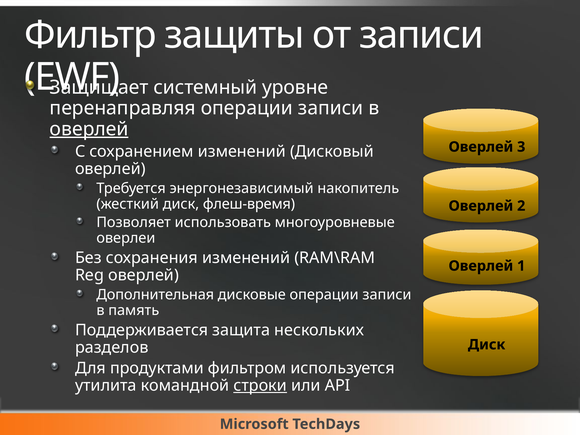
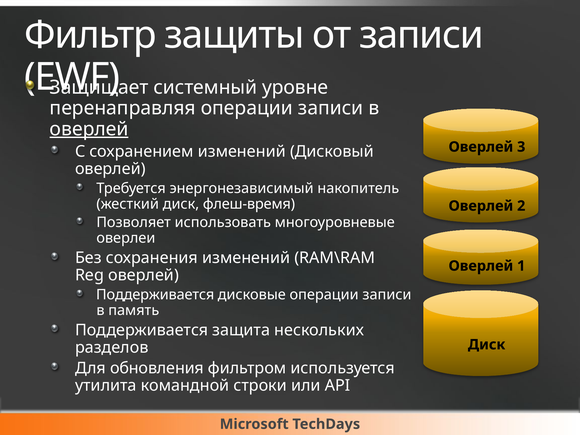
Дополнительная at (155, 295): Дополнительная -> Поддерживается
продуктами: продуктами -> обновления
строки underline: present -> none
